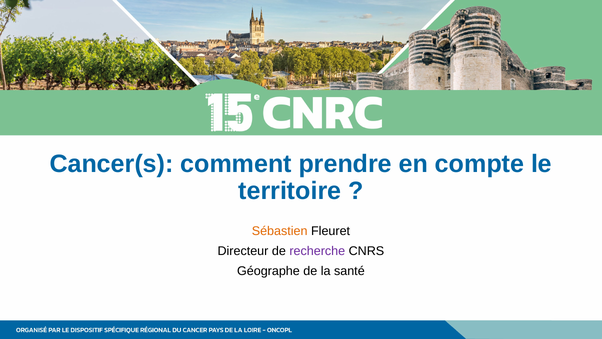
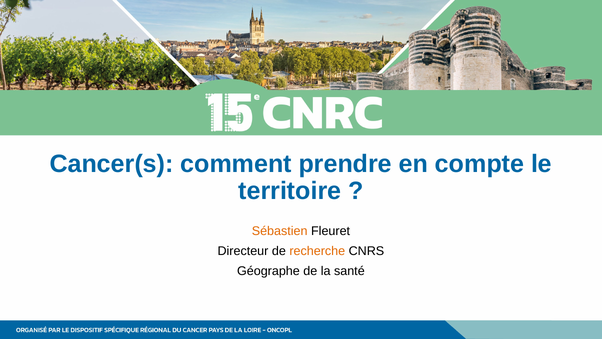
recherche colour: purple -> orange
